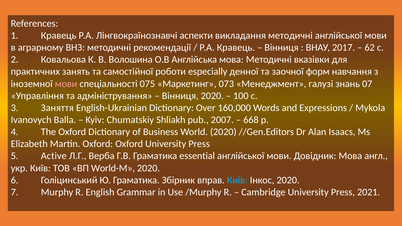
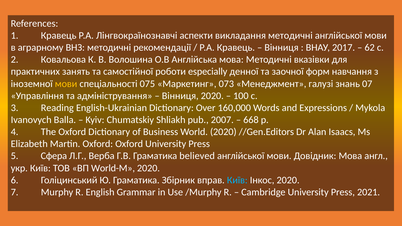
мови at (66, 84) colour: pink -> yellow
Заняття: Заняття -> Reading
Active: Active -> Сфера
essential: essential -> believed
